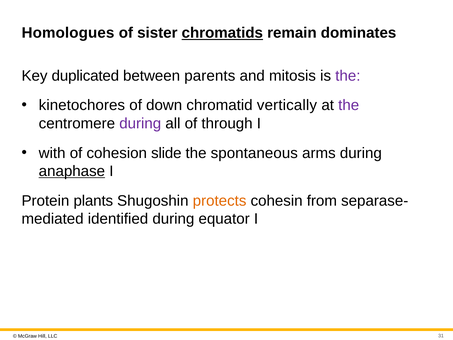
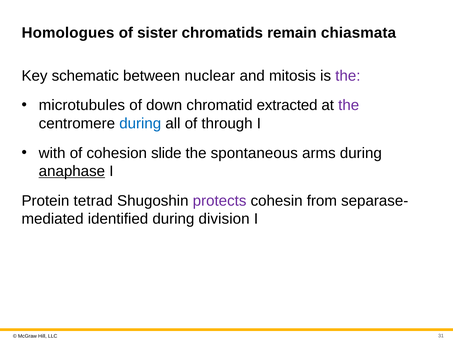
chromatids underline: present -> none
dominates: dominates -> chiasmata
duplicated: duplicated -> schematic
parents: parents -> nuclear
kinetochores: kinetochores -> microtubules
vertically: vertically -> extracted
during at (140, 123) colour: purple -> blue
plants: plants -> tetrad
protects colour: orange -> purple
equator: equator -> division
